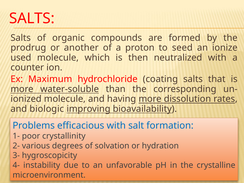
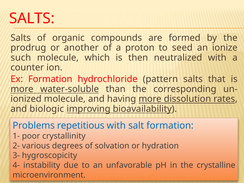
used: used -> such
Ex Maximum: Maximum -> Formation
coating: coating -> pattern
efficacious: efficacious -> repetitious
